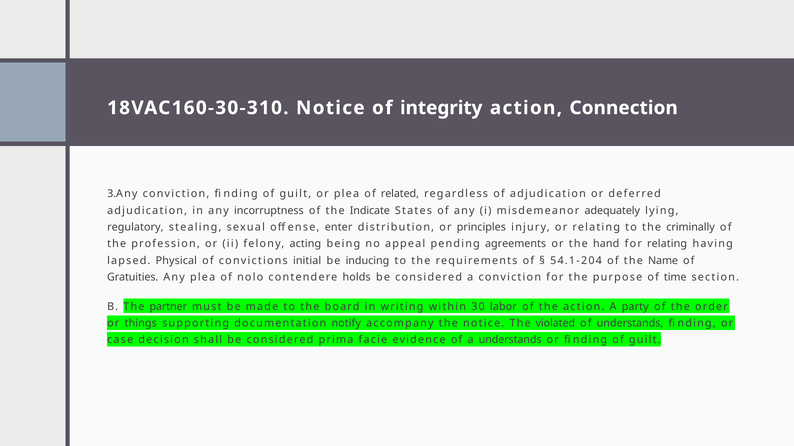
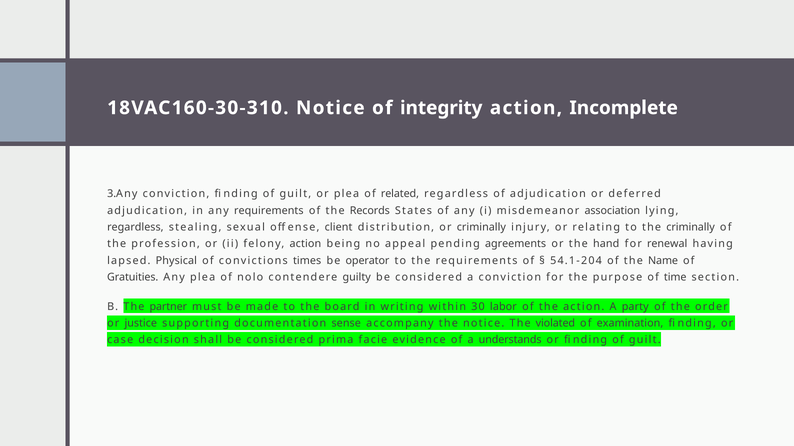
Connection: Connection -> Incomplete
any incorruptness: incorruptness -> requirements
Indicate: Indicate -> Records
adequately: adequately -> association
regulatory at (135, 228): regulatory -> regardless
enter: enter -> client
or principles: principles -> criminally
felony acting: acting -> action
for relating: relating -> renewal
initial: initial -> times
inducing: inducing -> operator
holds: holds -> guilty
things: things -> justice
notify: notify -> sense
of understands: understands -> examination
